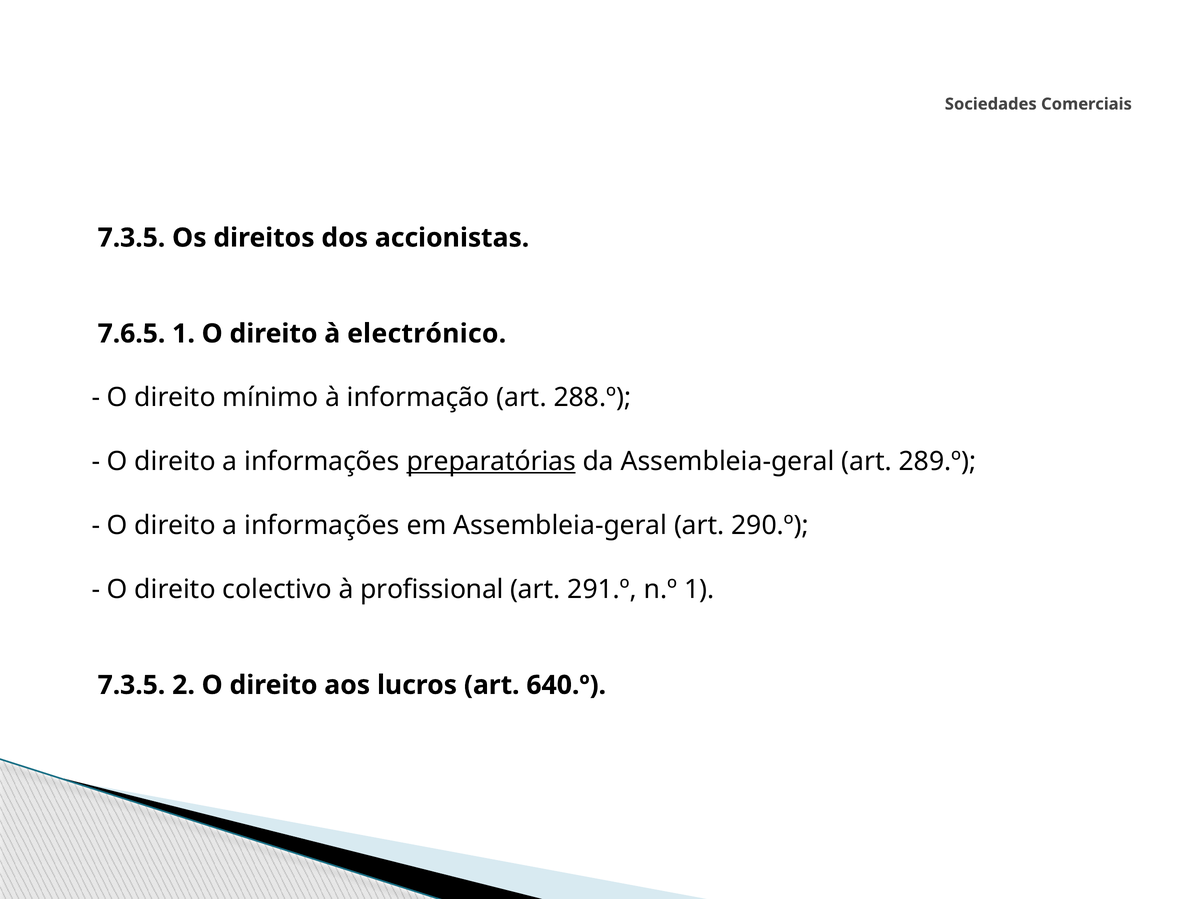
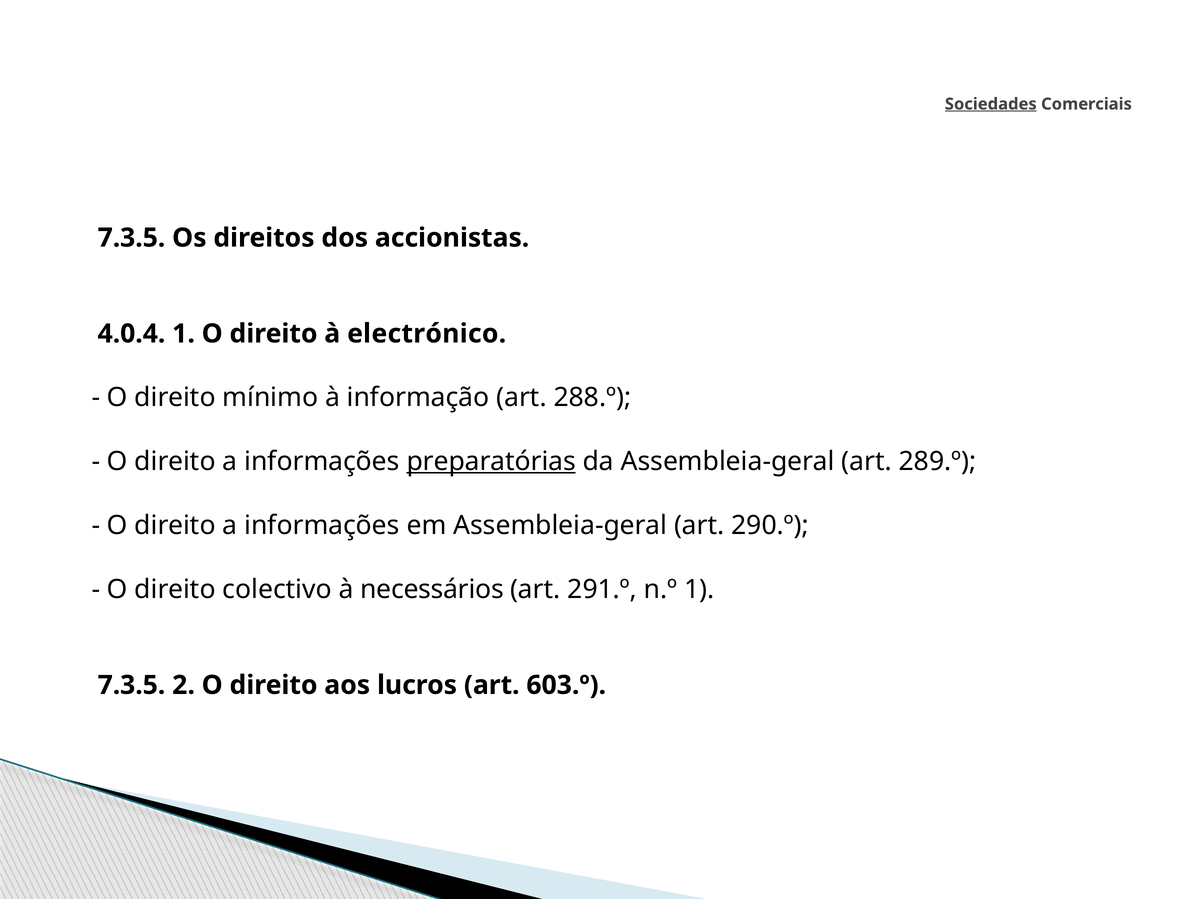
Sociedades underline: none -> present
7.6.5: 7.6.5 -> 4.0.4
profissional: profissional -> necessários
640.º: 640.º -> 603.º
